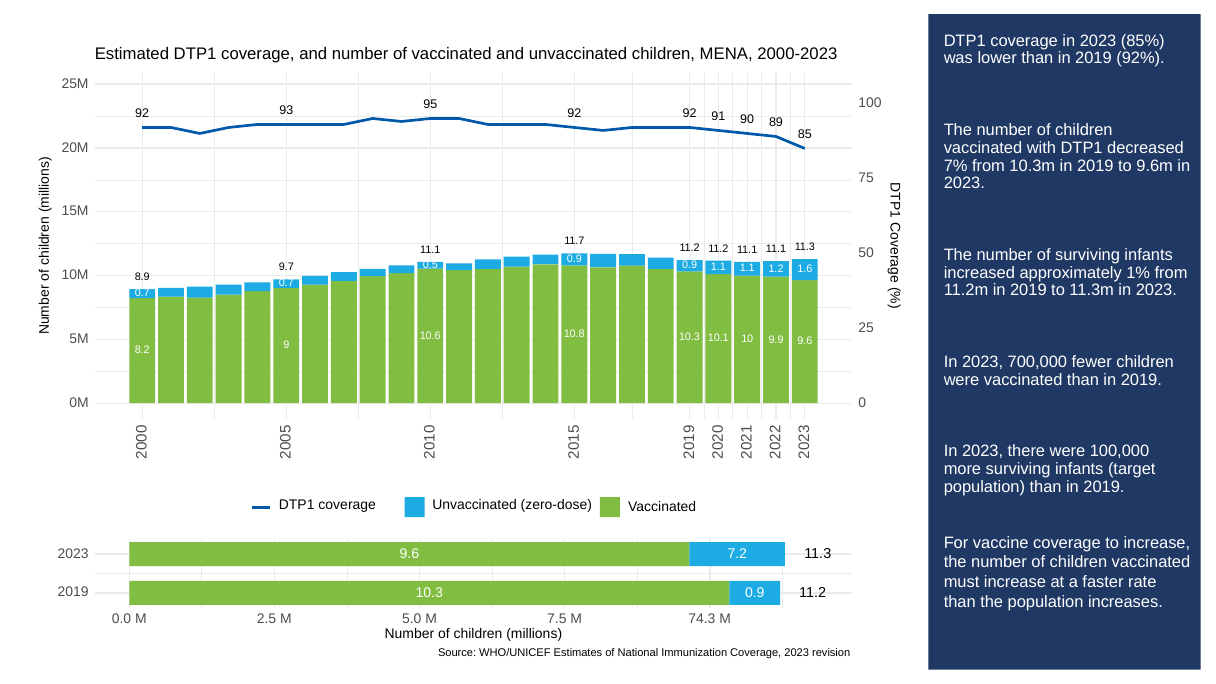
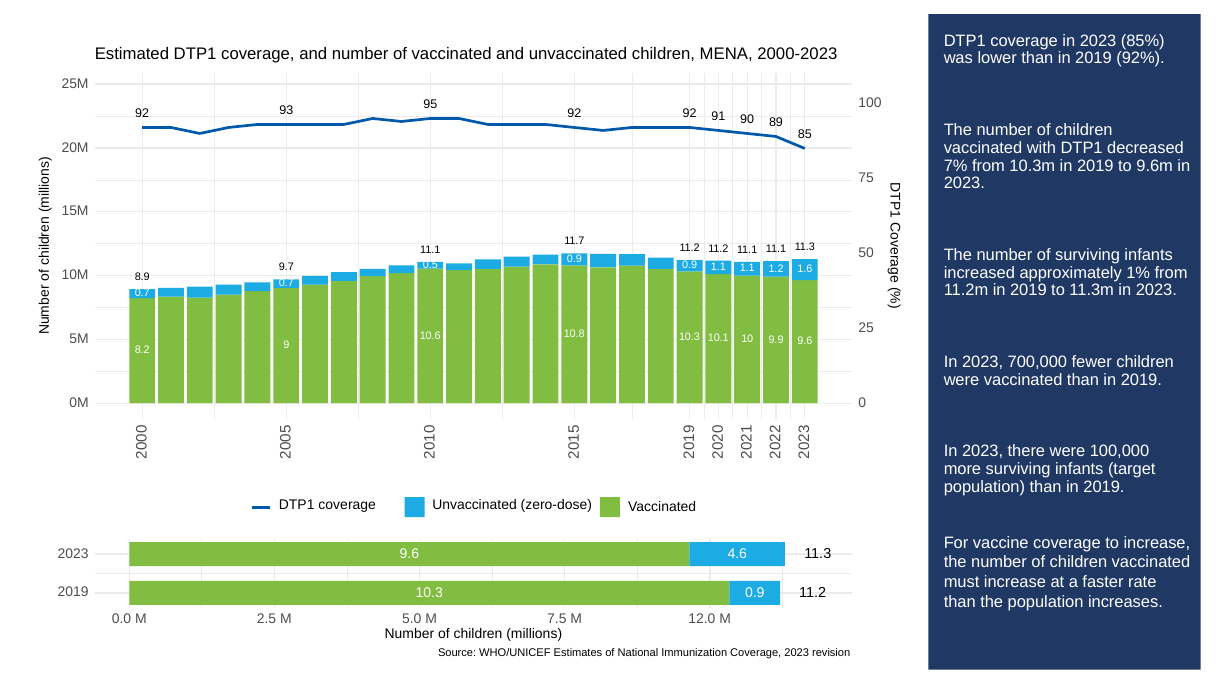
7.2: 7.2 -> 4.6
74.3: 74.3 -> 12.0
